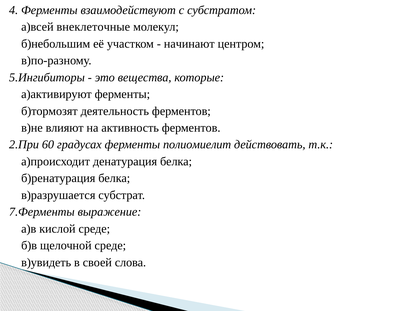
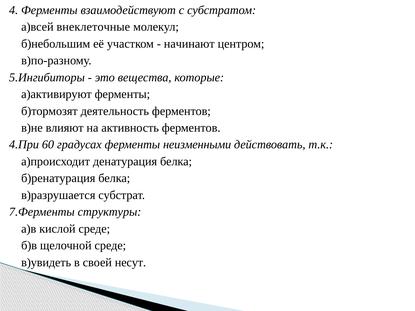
2.При: 2.При -> 4.При
полиомиелит: полиомиелит -> неизменными
выражение: выражение -> структуры
слова: слова -> несут
